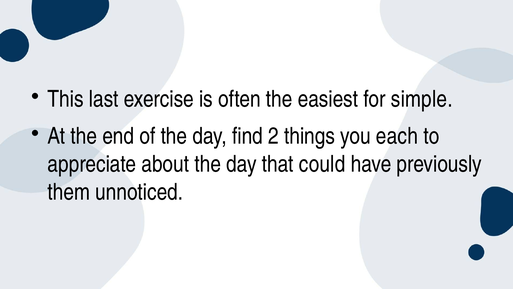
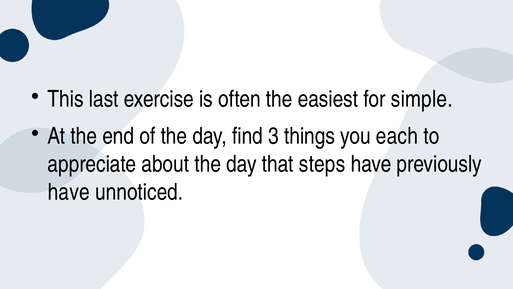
2: 2 -> 3
could: could -> steps
them at (69, 192): them -> have
